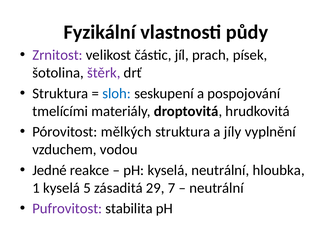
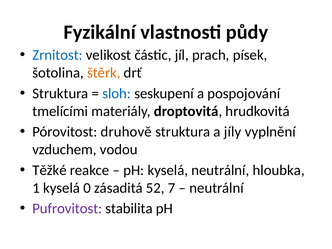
Zrnitost colour: purple -> blue
štěrk colour: purple -> orange
mělkých: mělkých -> druhově
Jedné: Jedné -> Těžké
5: 5 -> 0
29: 29 -> 52
